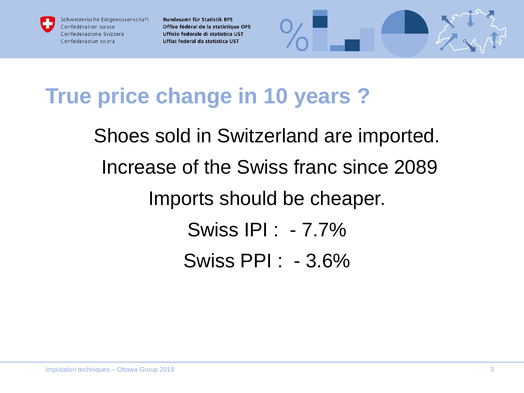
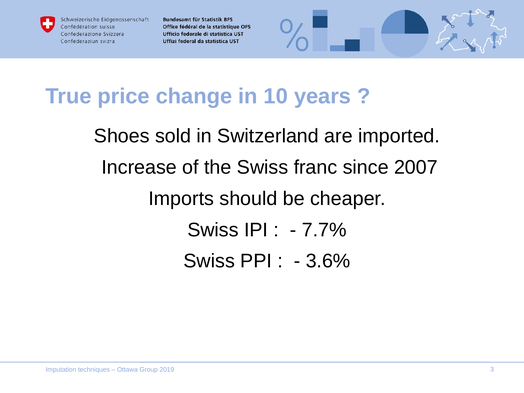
2089: 2089 -> 2007
